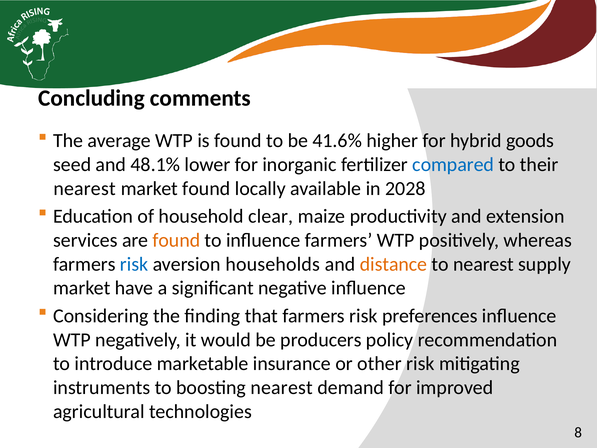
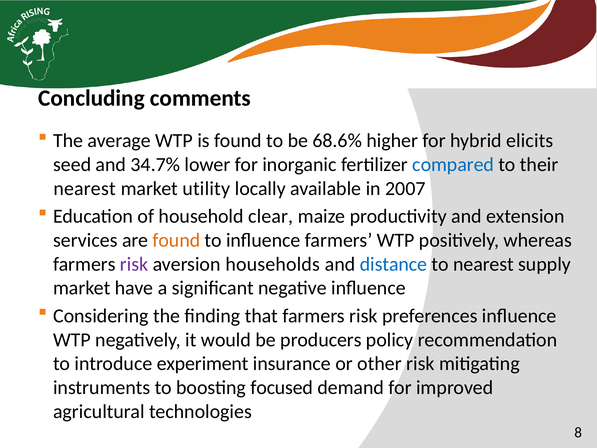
41.6%: 41.6% -> 68.6%
goods: goods -> elicits
48.1%: 48.1% -> 34.7%
market found: found -> utility
2028: 2028 -> 2007
risk at (134, 264) colour: blue -> purple
distance colour: orange -> blue
marketable: marketable -> experiment
boosting nearest: nearest -> focused
